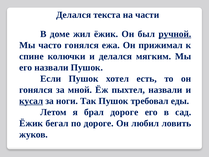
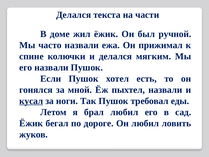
ручной underline: present -> none
часто гонялся: гонялся -> назвали
брал дороге: дороге -> любил
